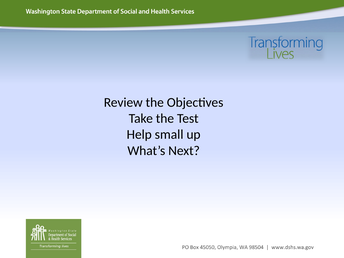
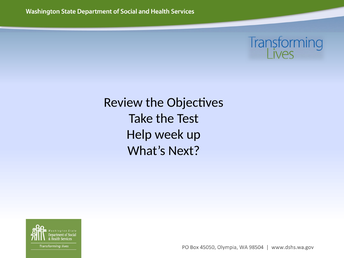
small: small -> week
